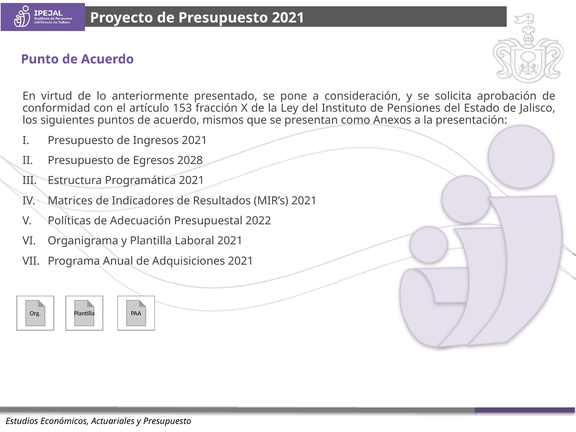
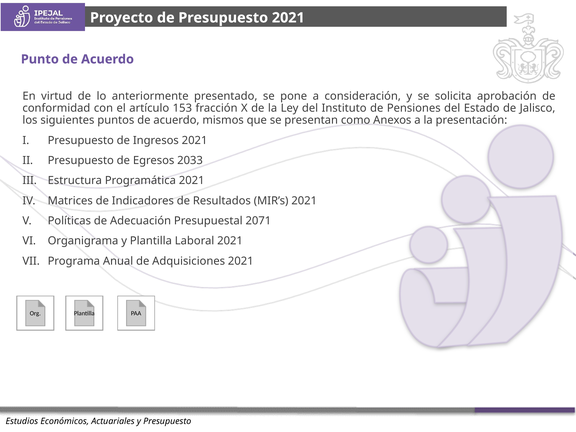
2028: 2028 -> 2033
2022: 2022 -> 2071
